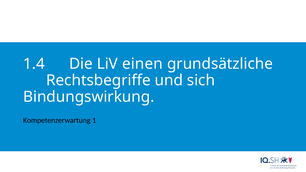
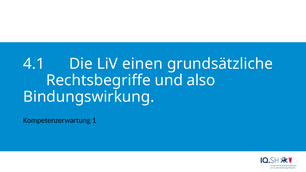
1.4: 1.4 -> 4.1
sich: sich -> also
